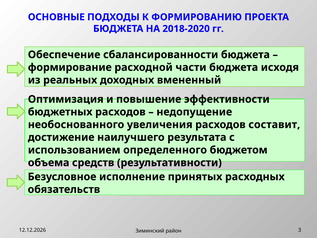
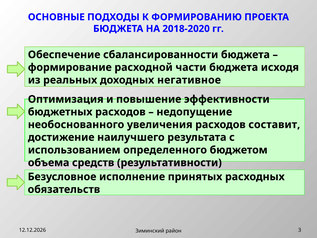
вмененный: вмененный -> негативное
